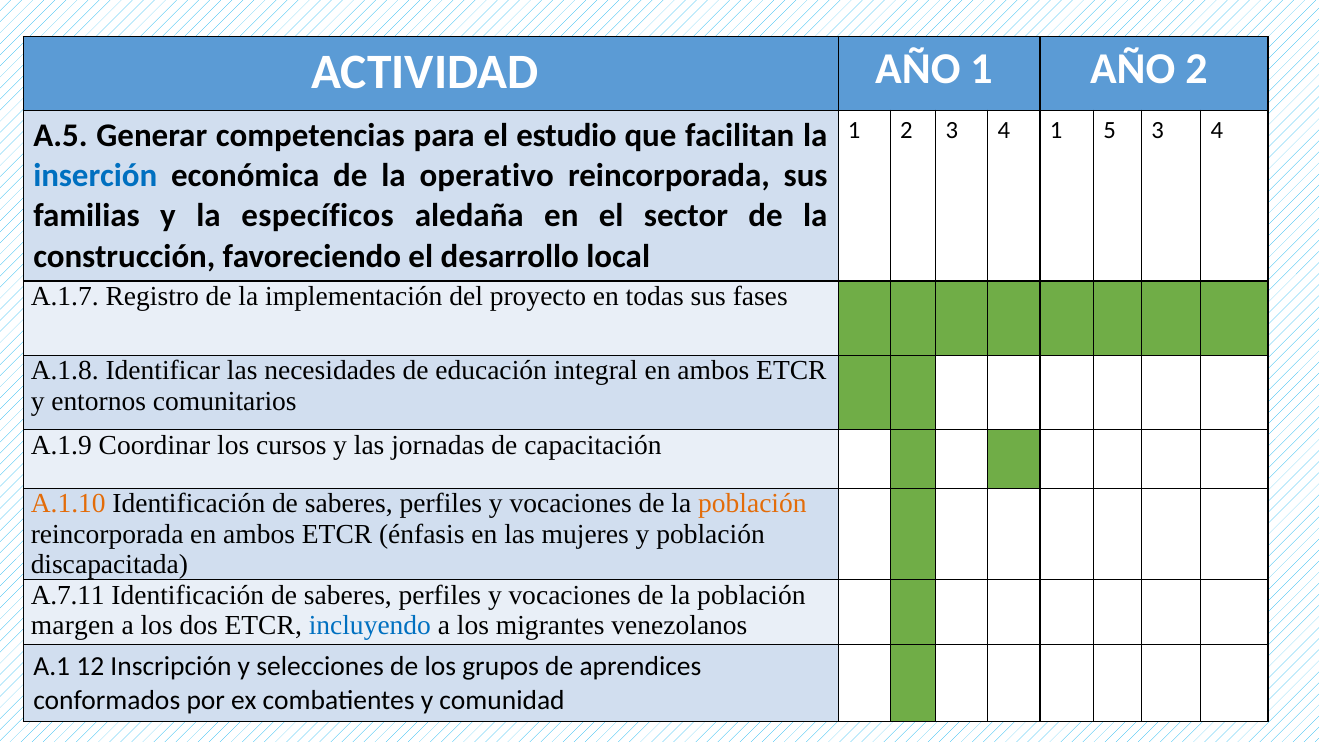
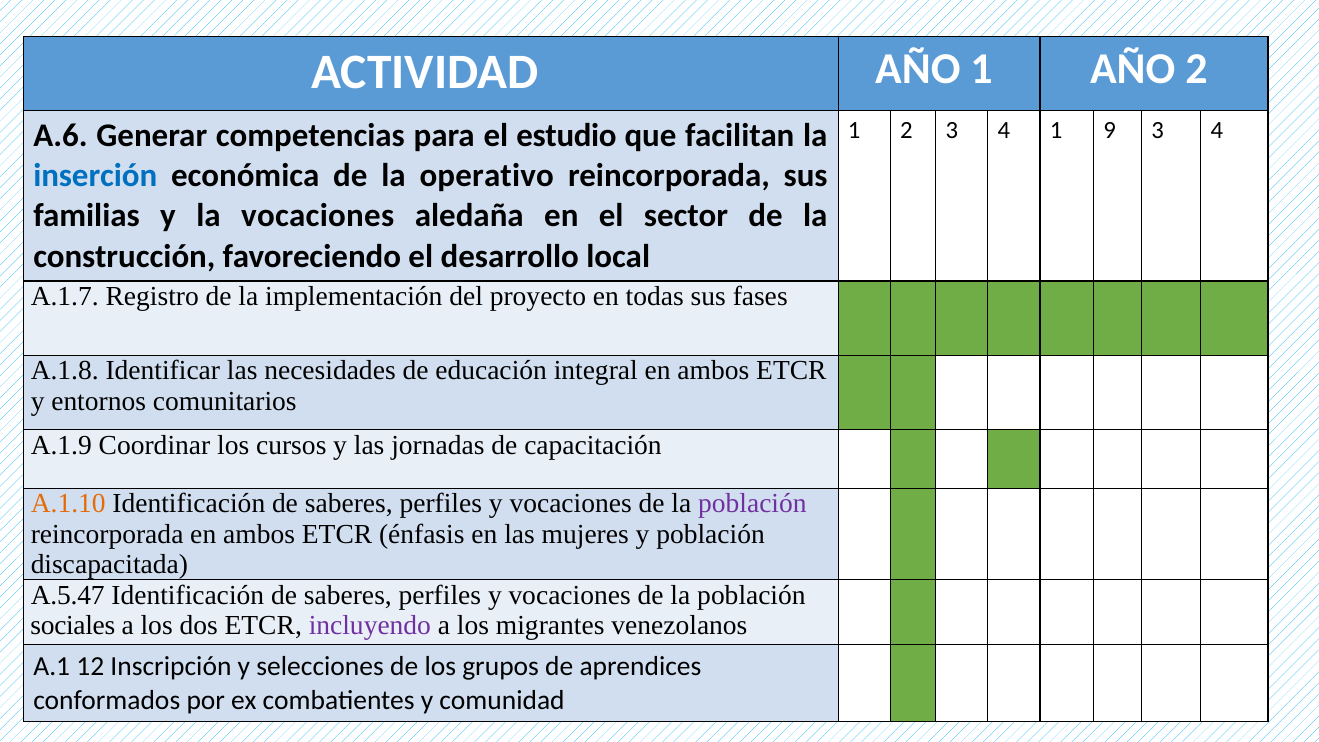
5: 5 -> 9
A.5: A.5 -> A.6
la específicos: específicos -> vocaciones
población at (752, 504) colour: orange -> purple
A.7.11: A.7.11 -> A.5.47
margen: margen -> sociales
incluyendo colour: blue -> purple
